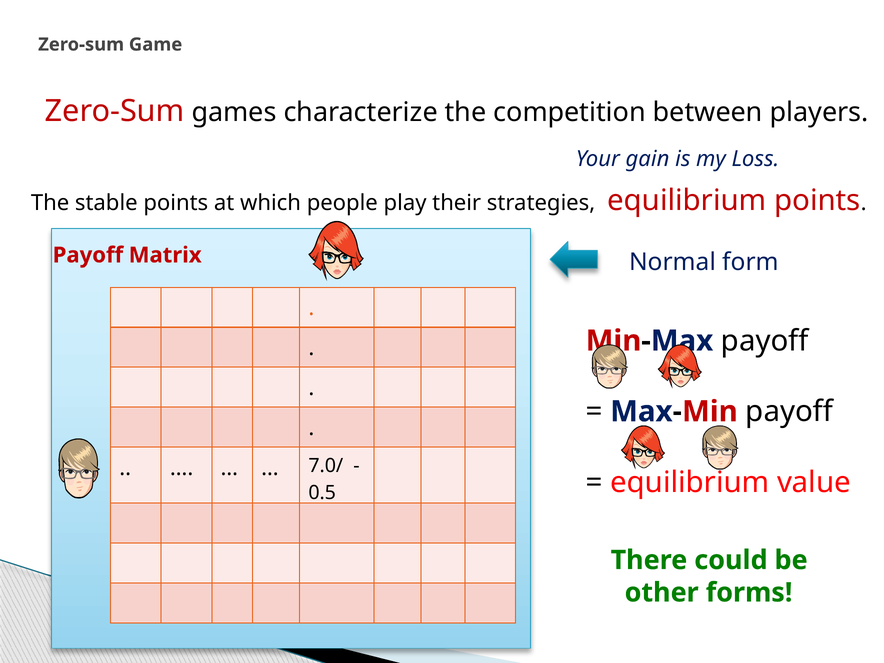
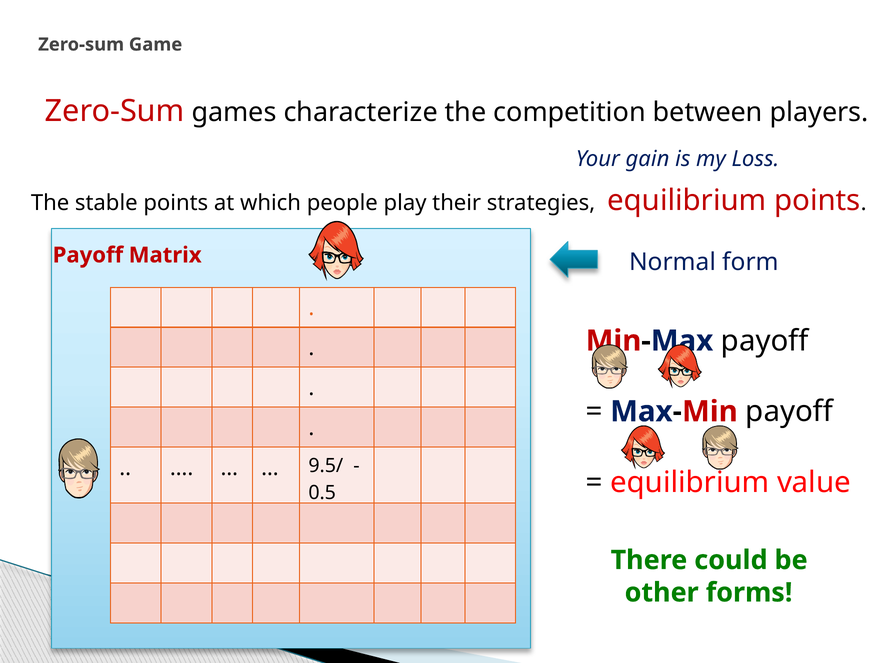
7.0/: 7.0/ -> 9.5/
